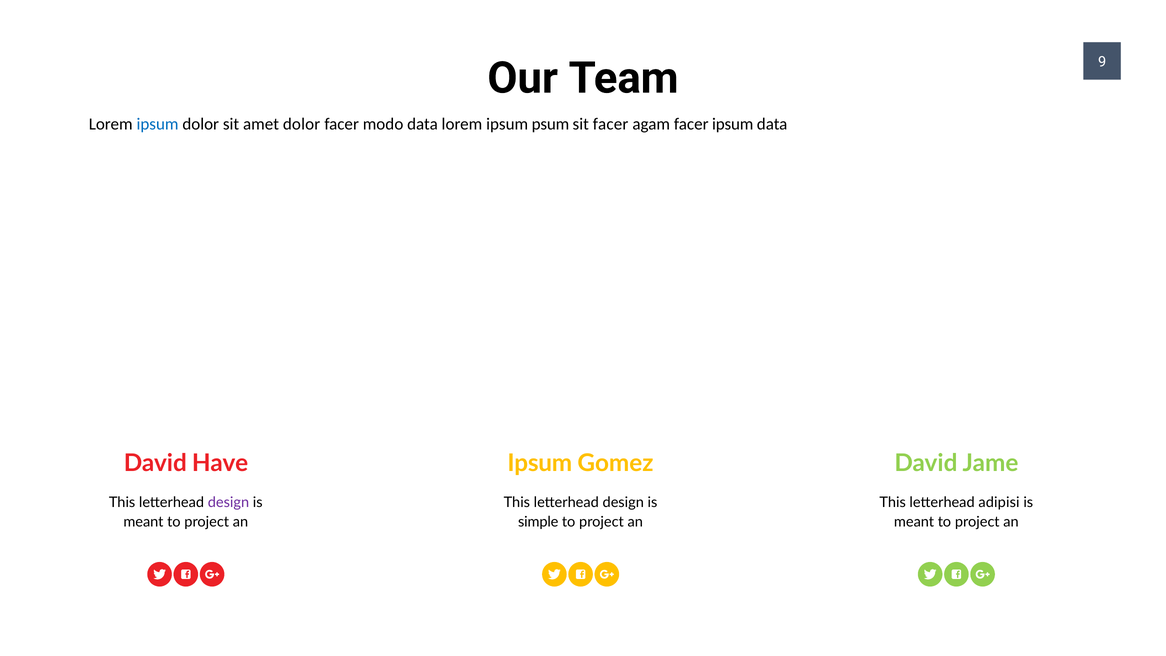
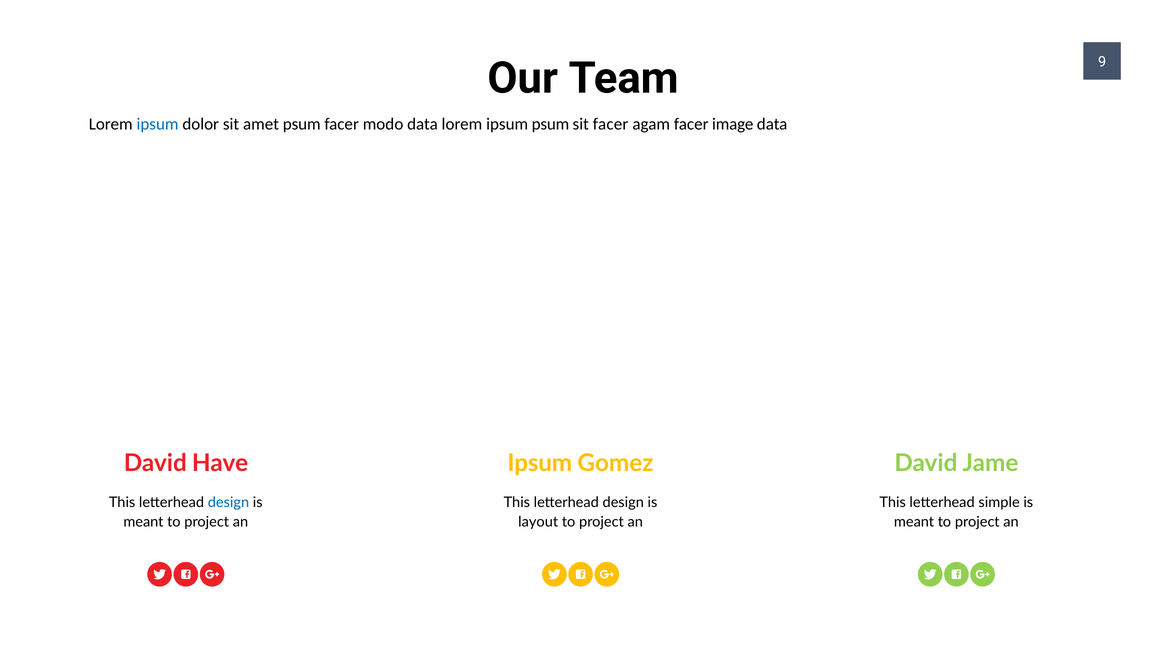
amet dolor: dolor -> psum
facer ipsum: ipsum -> image
design at (229, 503) colour: purple -> blue
adipisi: adipisi -> simple
simple: simple -> layout
